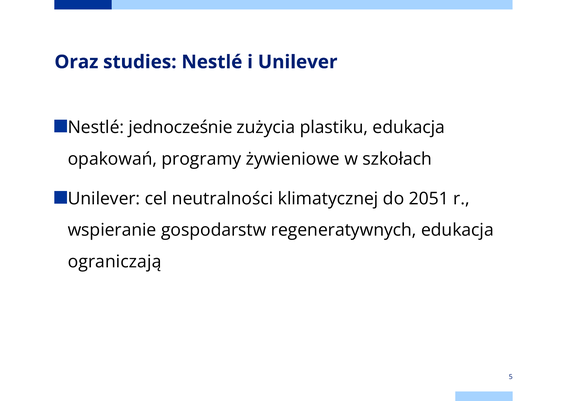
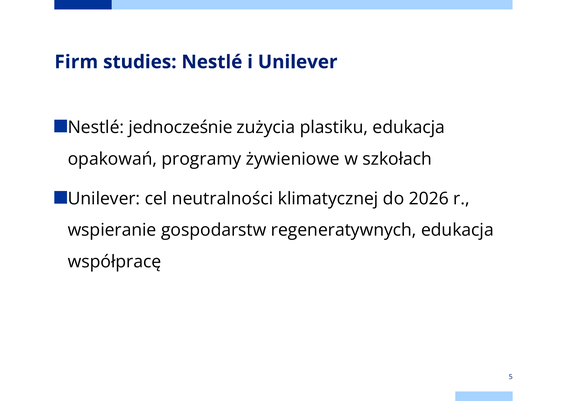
Oraz: Oraz -> Firm
2051: 2051 -> 2026
ograniczają: ograniczają -> współpracę
